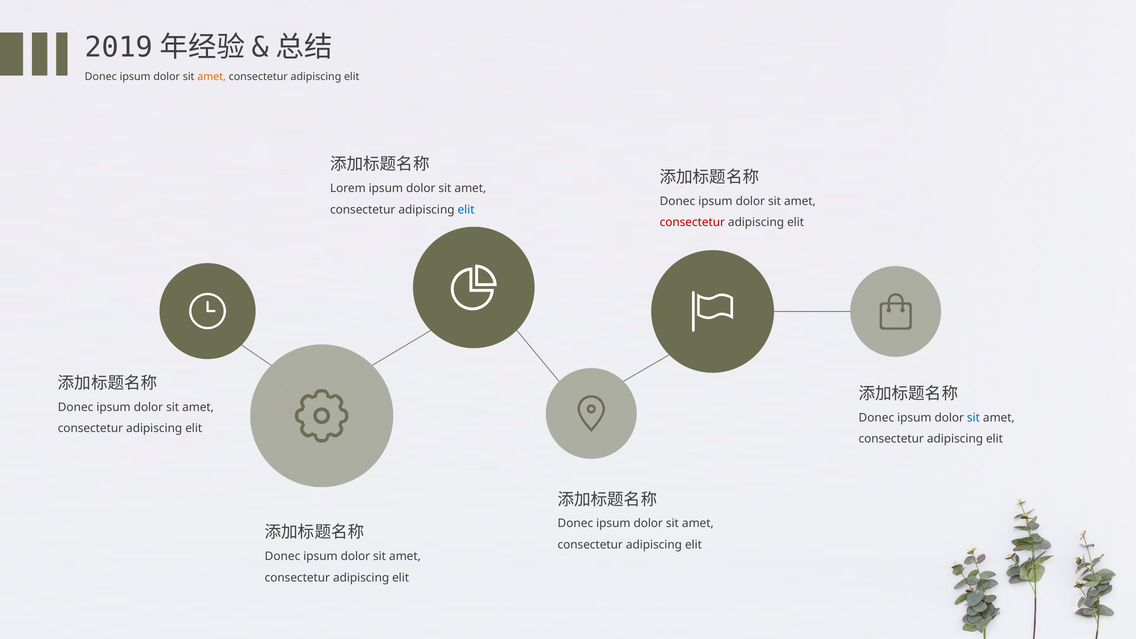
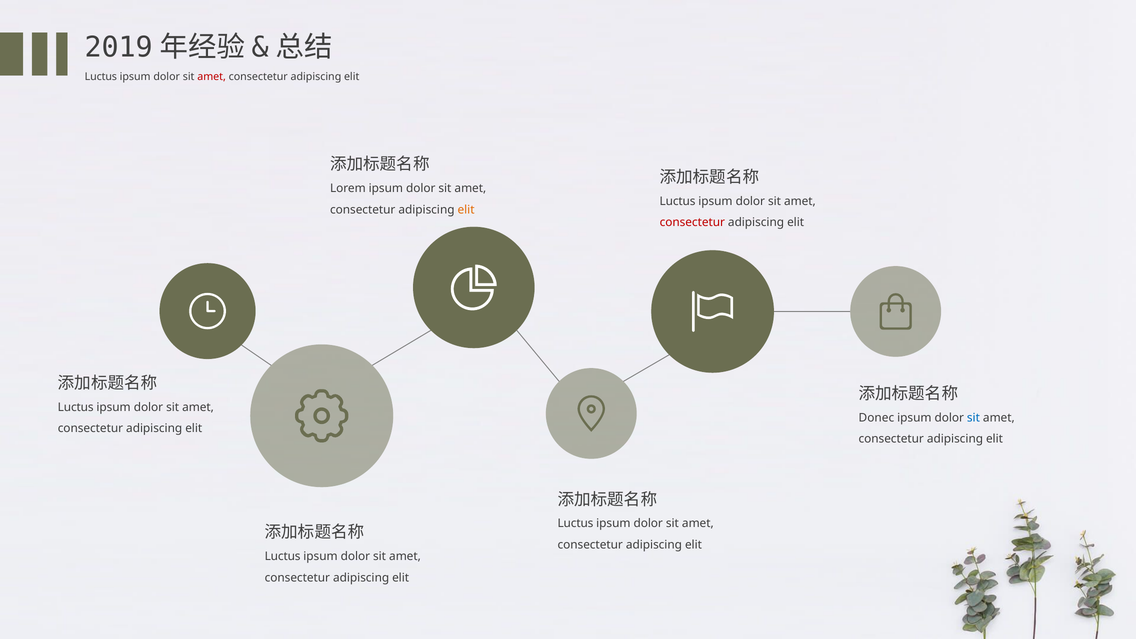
Donec at (101, 77): Donec -> Luctus
amet at (212, 77) colour: orange -> red
Donec at (677, 201): Donec -> Luctus
elit at (466, 210) colour: blue -> orange
Donec at (76, 407): Donec -> Luctus
Donec at (575, 523): Donec -> Luctus
Donec at (283, 556): Donec -> Luctus
